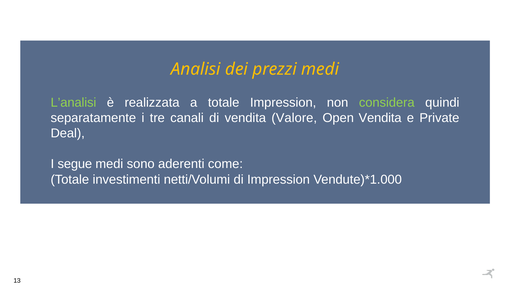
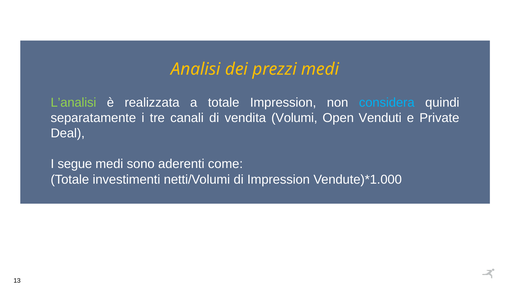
considera colour: light green -> light blue
Valore: Valore -> Volumi
Open Vendita: Vendita -> Venduti
